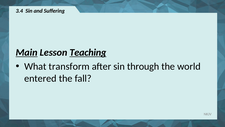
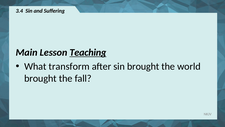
Main underline: present -> none
sin through: through -> brought
entered at (40, 78): entered -> brought
